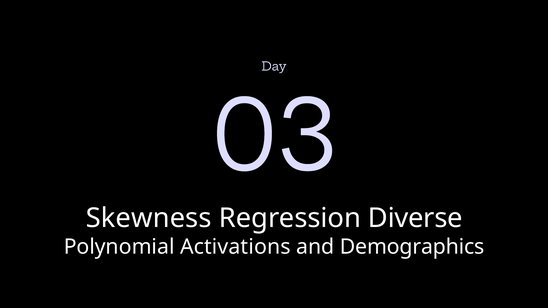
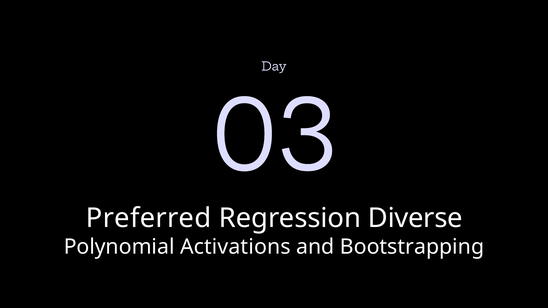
Skewness: Skewness -> Preferred
Demographics: Demographics -> Bootstrapping
